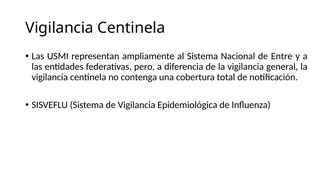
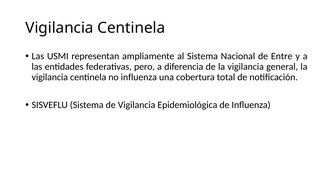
no contenga: contenga -> influenza
